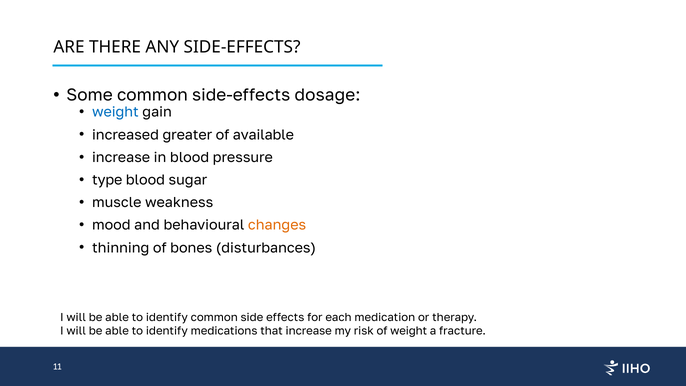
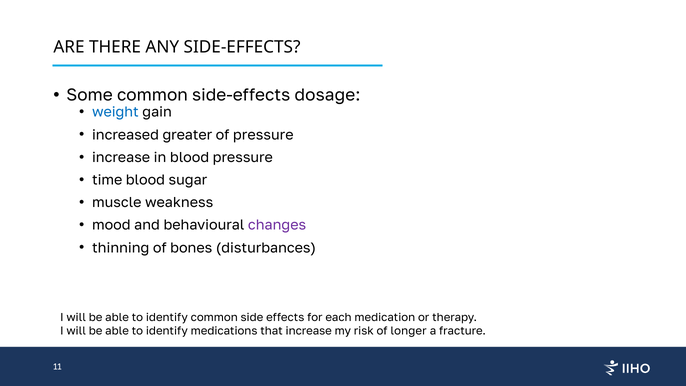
of available: available -> pressure
type: type -> time
changes colour: orange -> purple
of weight: weight -> longer
